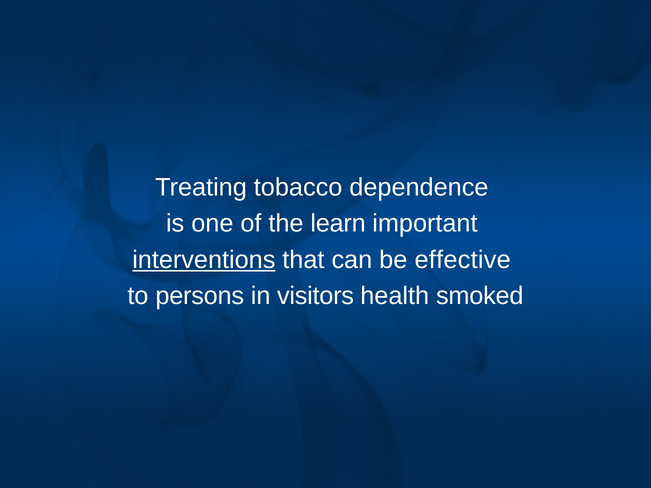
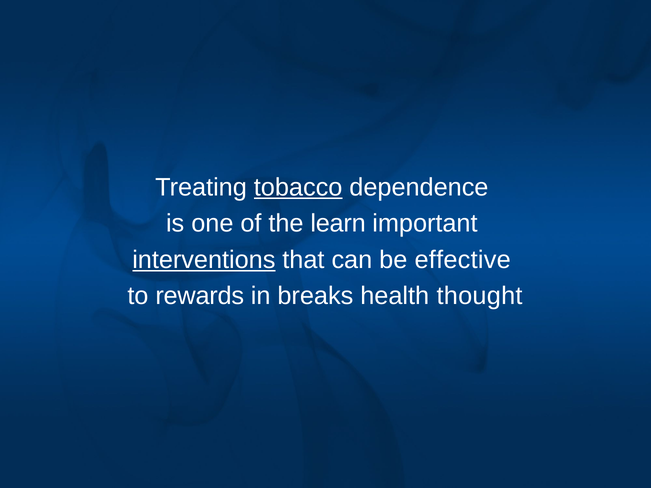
tobacco underline: none -> present
persons: persons -> rewards
visitors: visitors -> breaks
smoked: smoked -> thought
